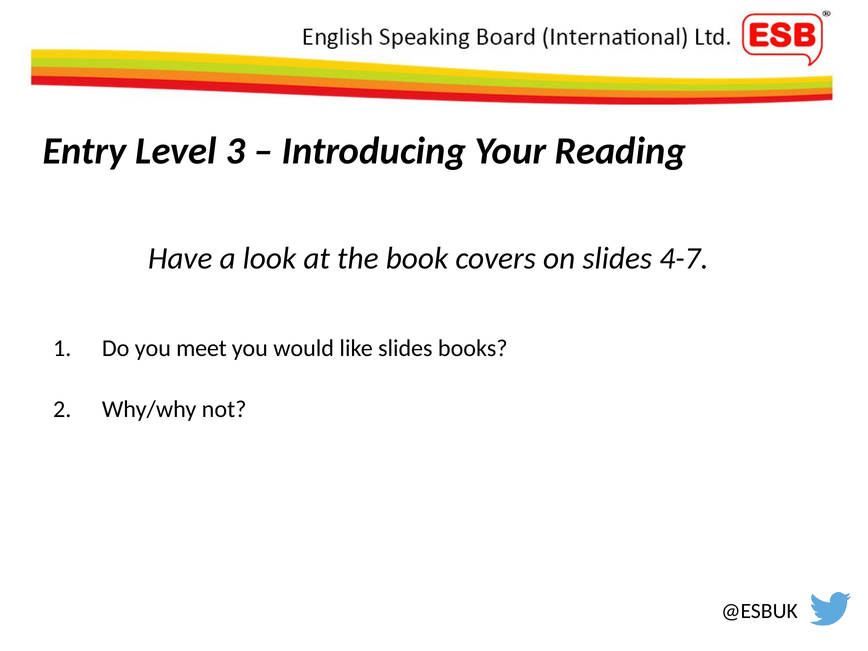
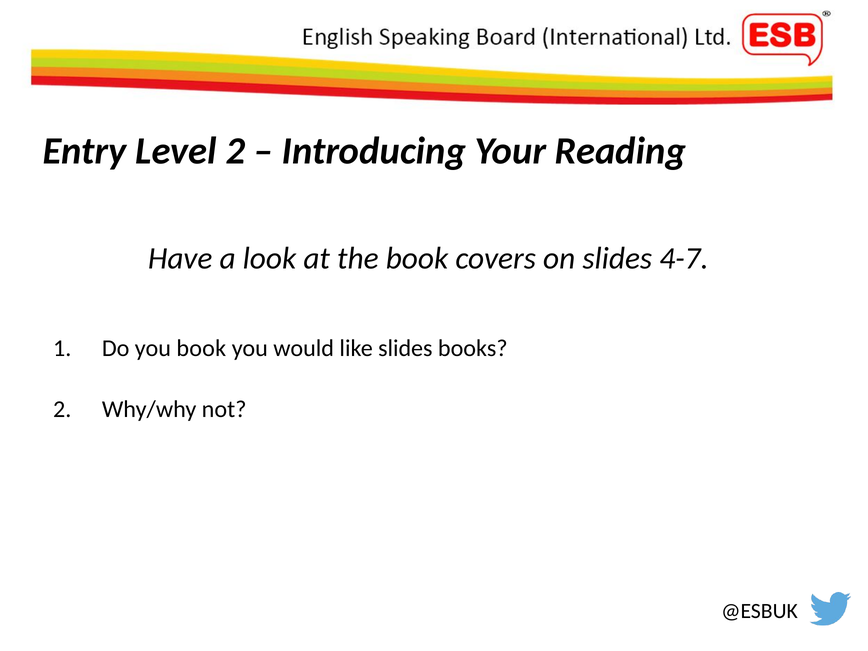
Level 3: 3 -> 2
you meet: meet -> book
